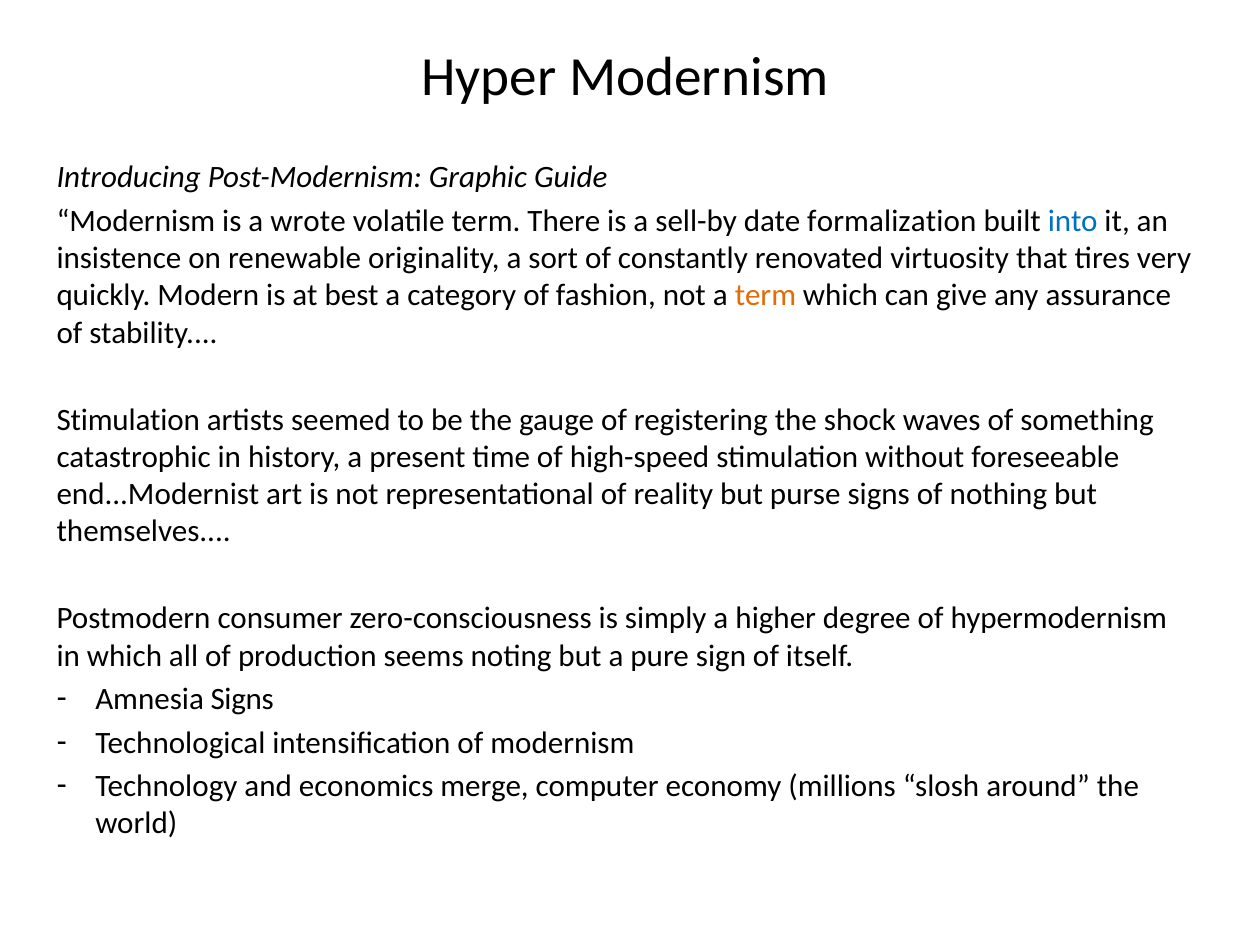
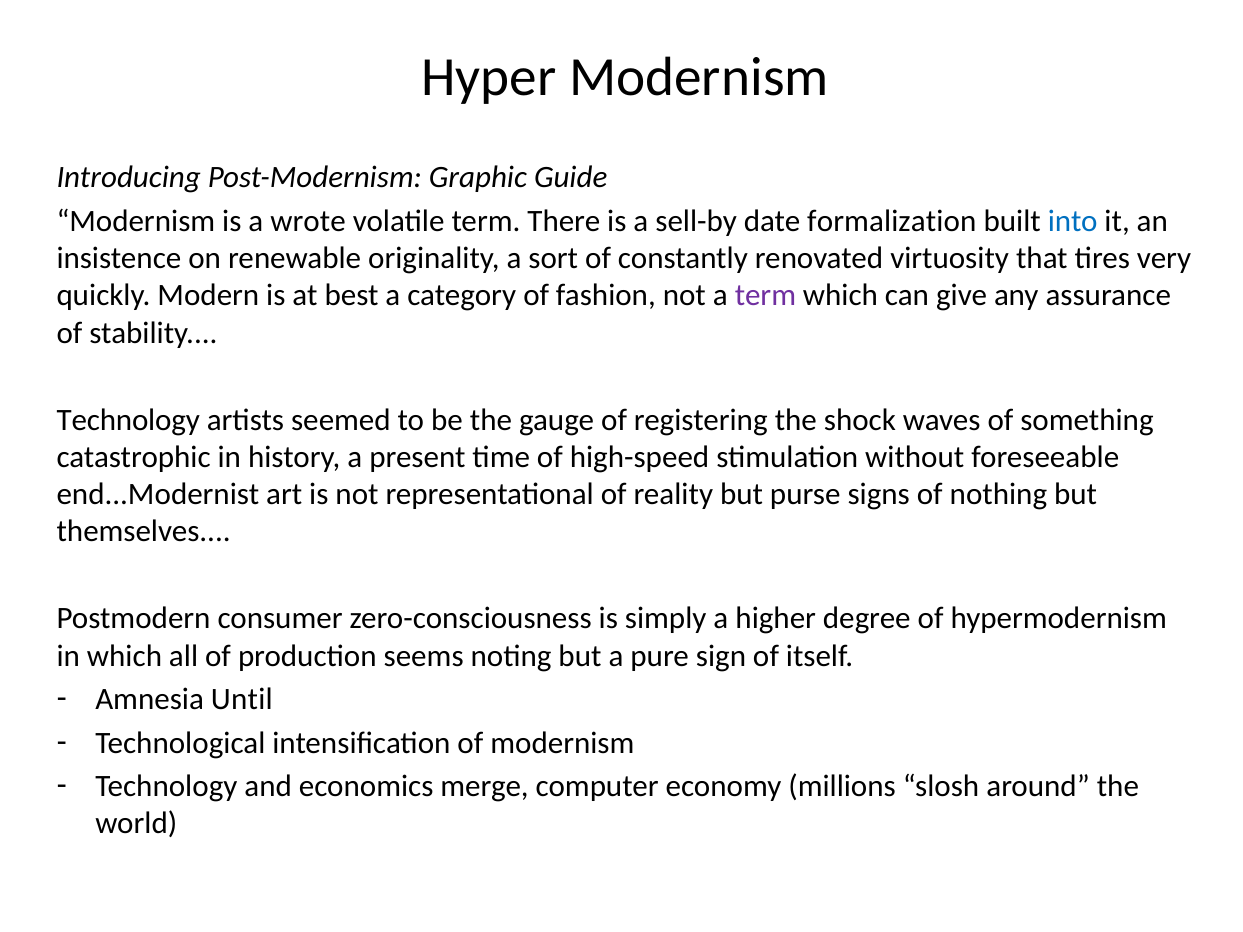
term at (765, 296) colour: orange -> purple
Stimulation at (128, 420): Stimulation -> Technology
Amnesia Signs: Signs -> Until
